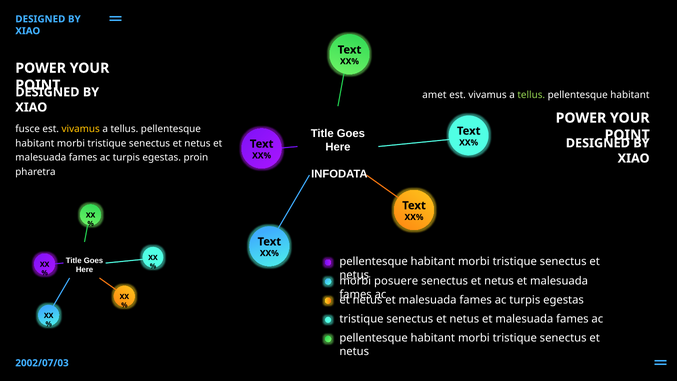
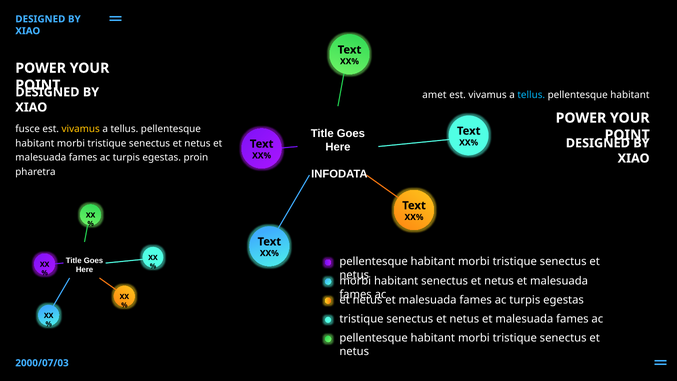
tellus at (531, 95) colour: light green -> light blue
posuere at (396, 281): posuere -> habitant
2002/07/03: 2002/07/03 -> 2000/07/03
